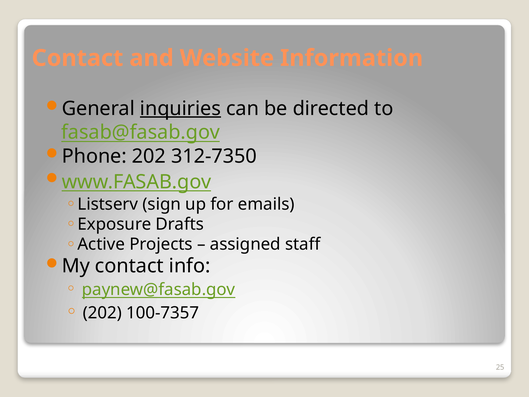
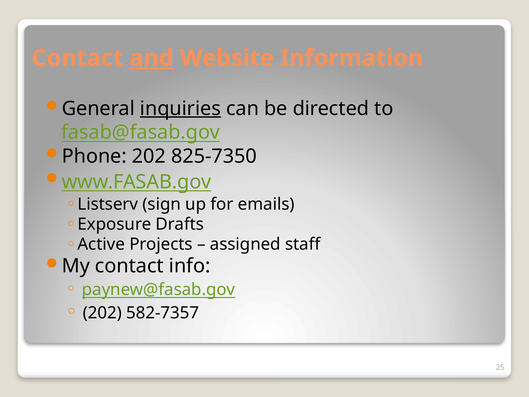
and underline: none -> present
312-7350: 312-7350 -> 825-7350
100-7357: 100-7357 -> 582-7357
